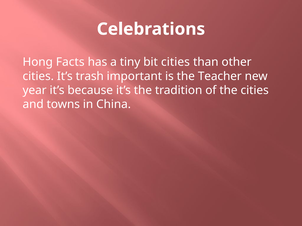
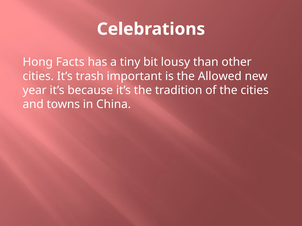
bit cities: cities -> lousy
Teacher: Teacher -> Allowed
